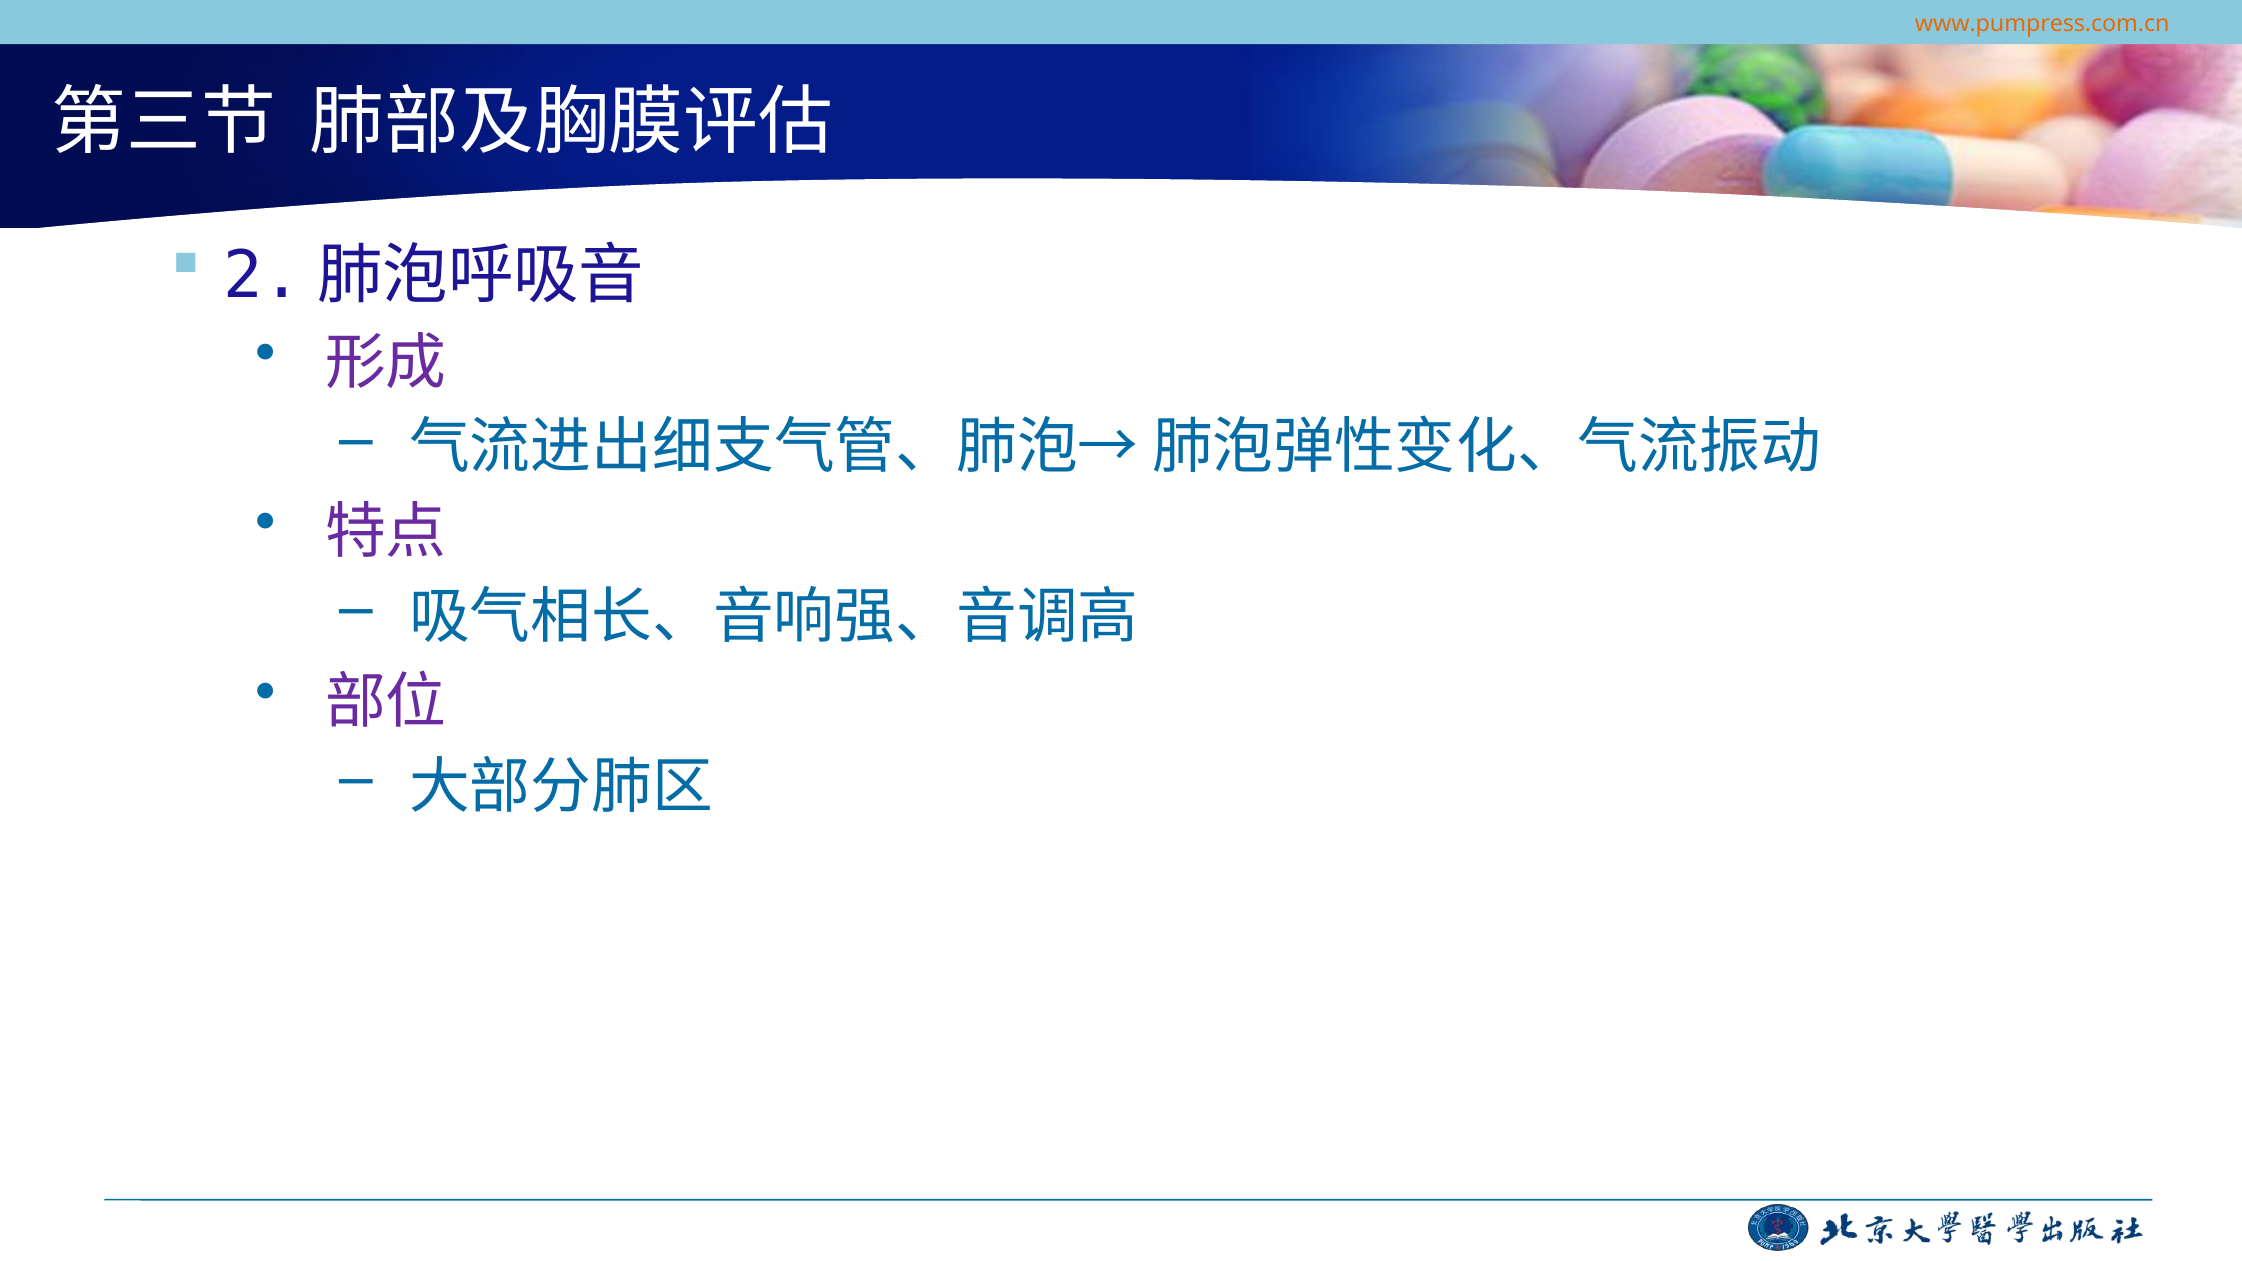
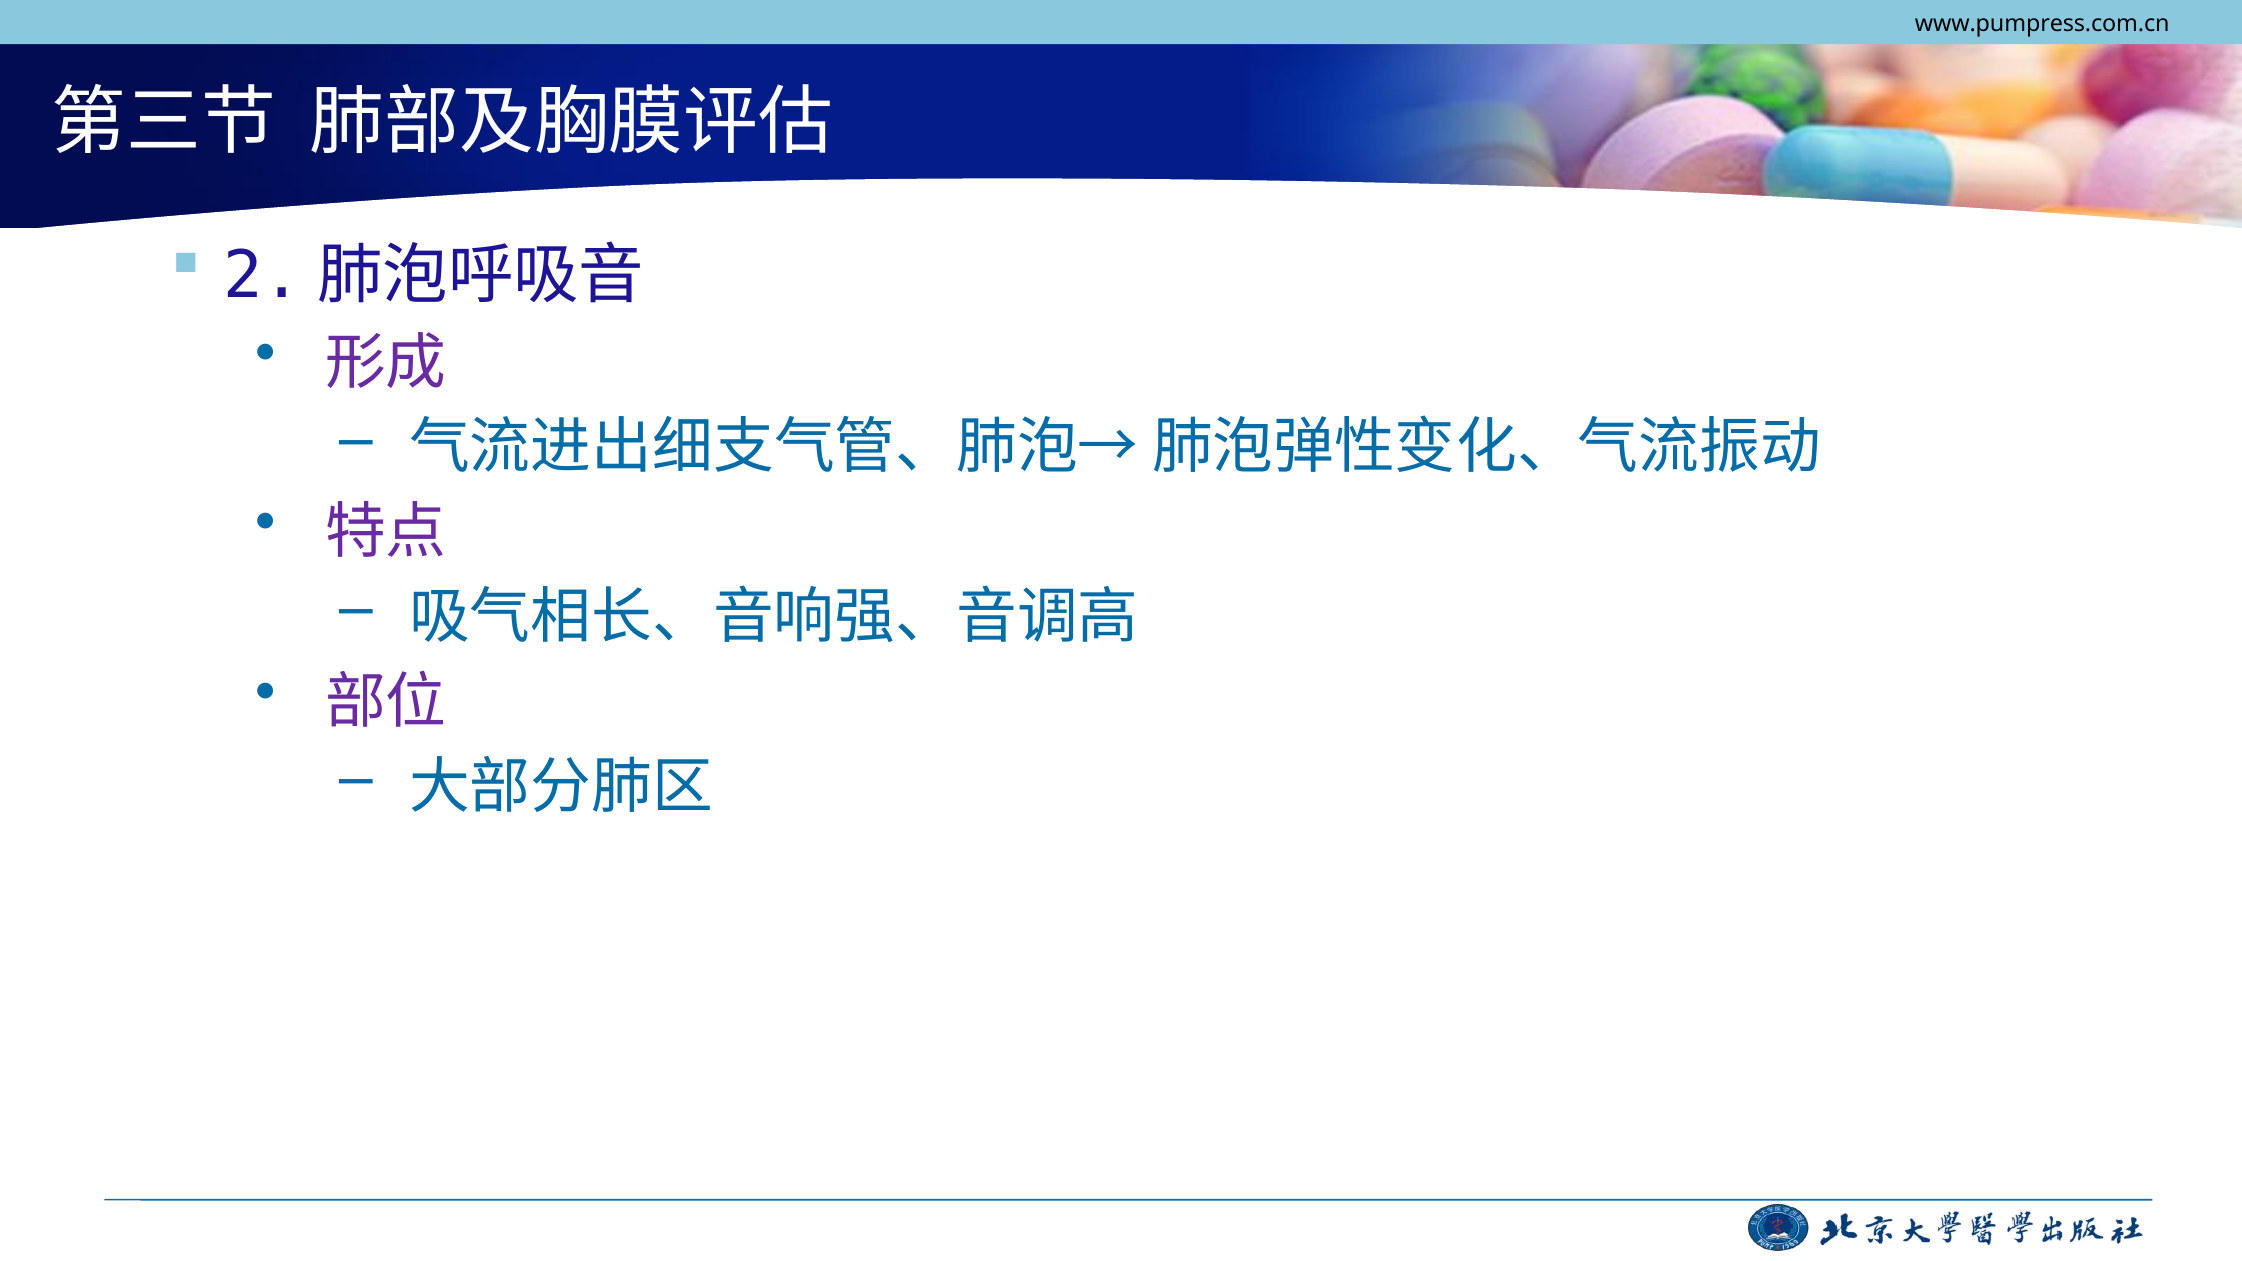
www.pumpress.com.cn colour: orange -> black
